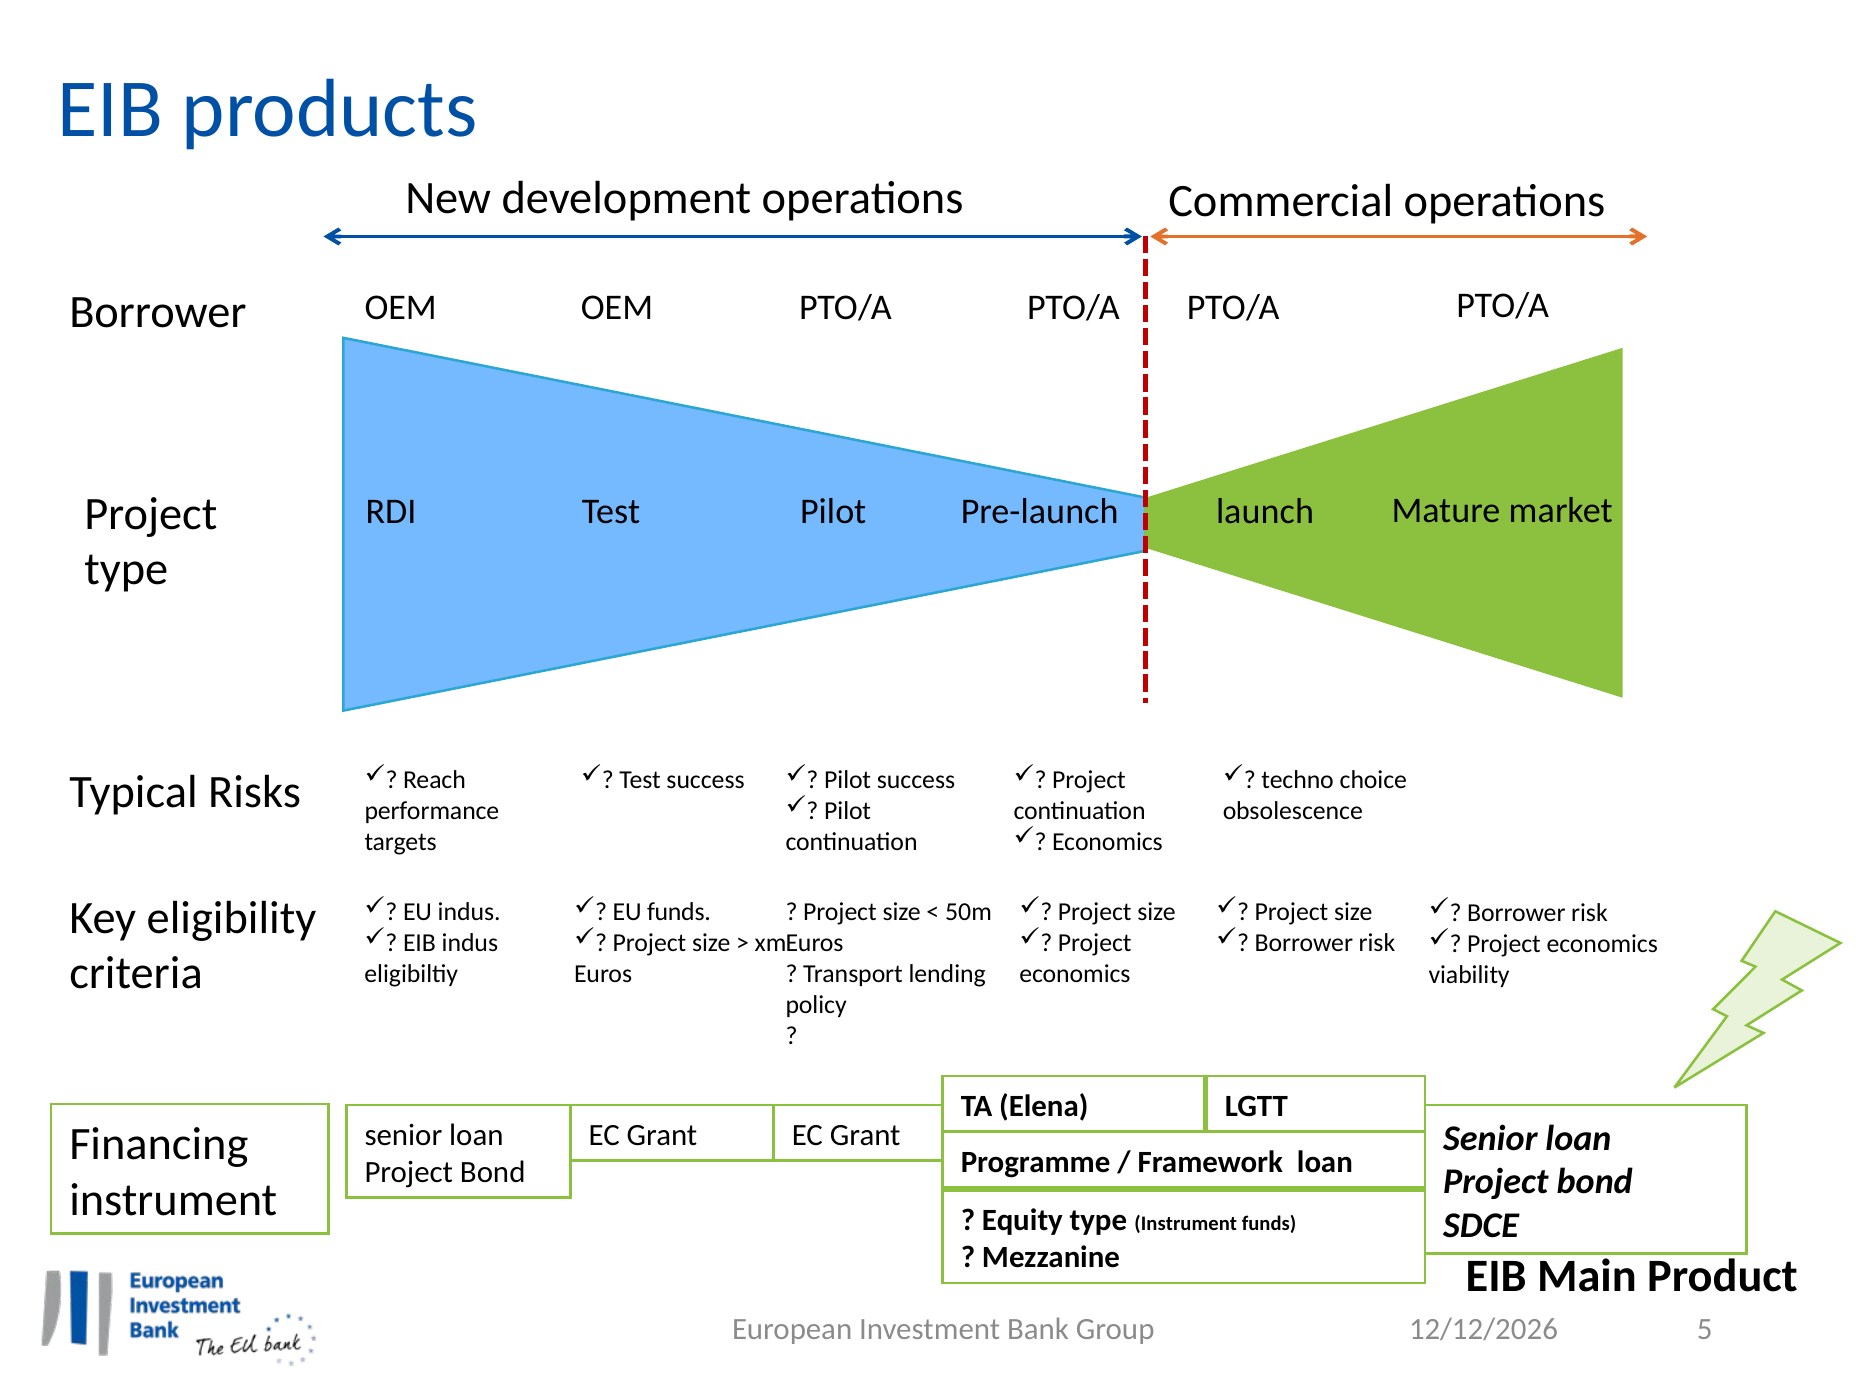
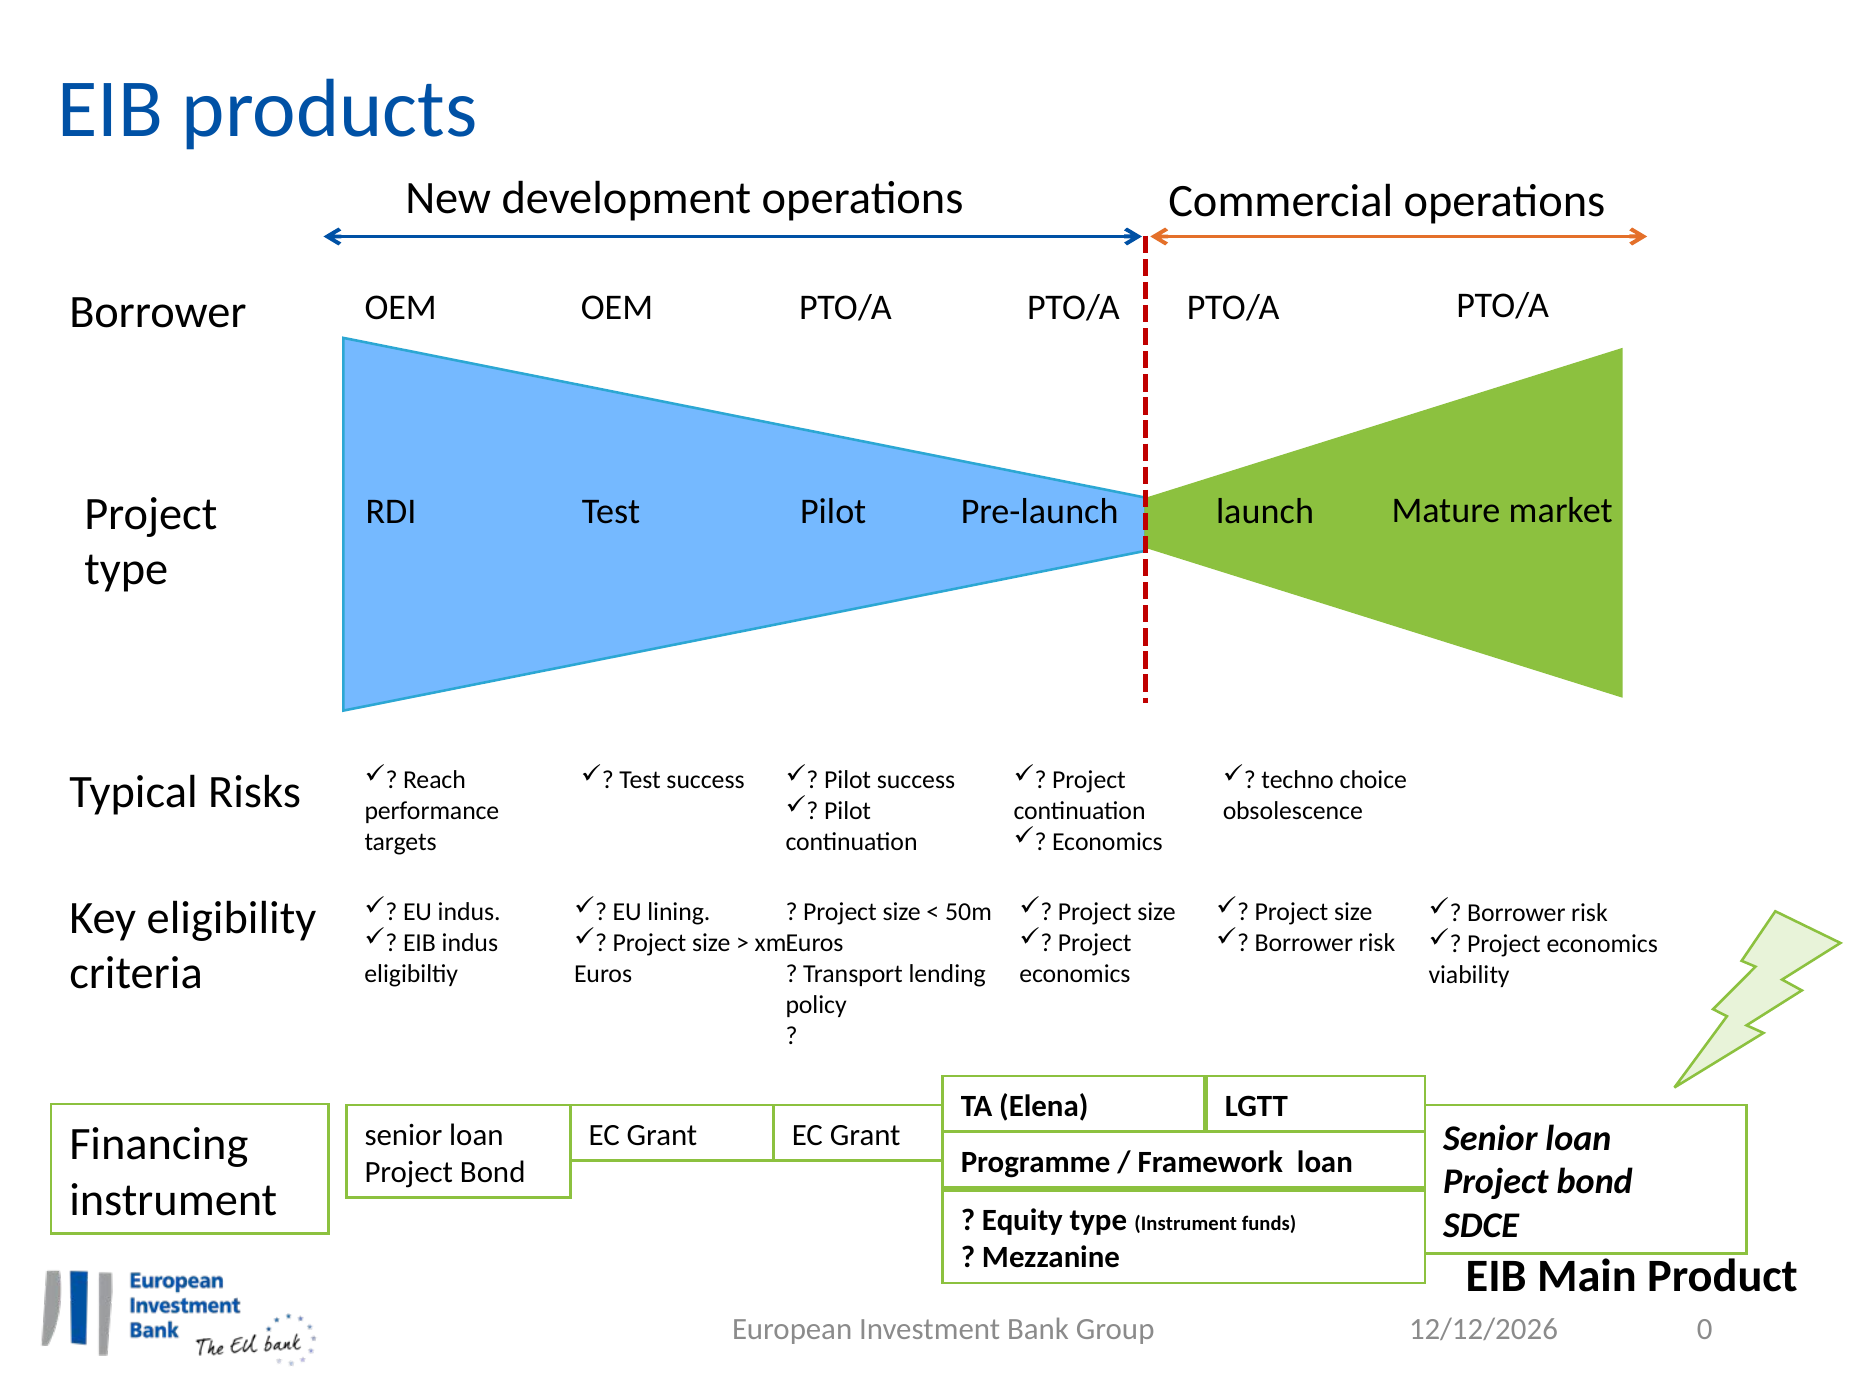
EU funds: funds -> lining
5: 5 -> 0
